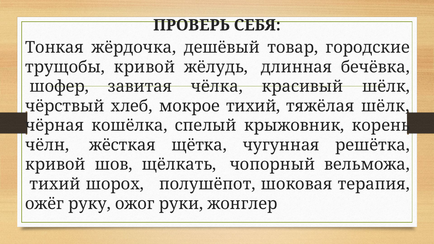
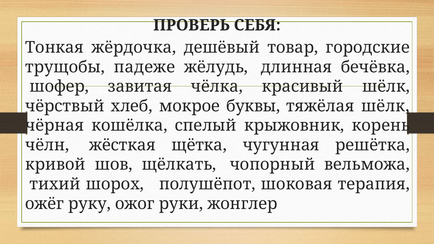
трущобы кривой: кривой -> падеже
мокрое тихий: тихий -> буквы
